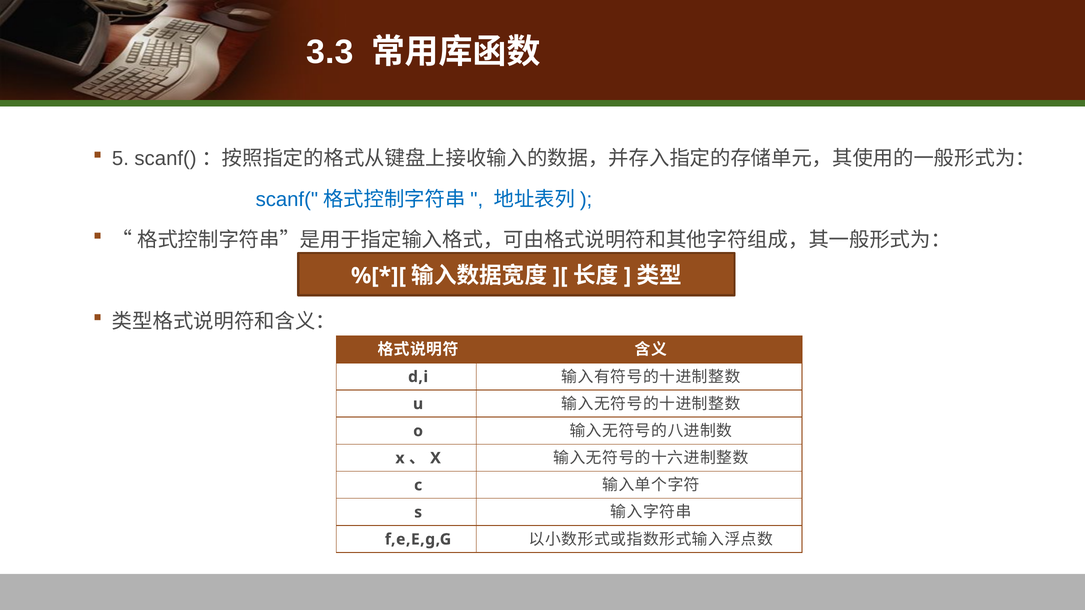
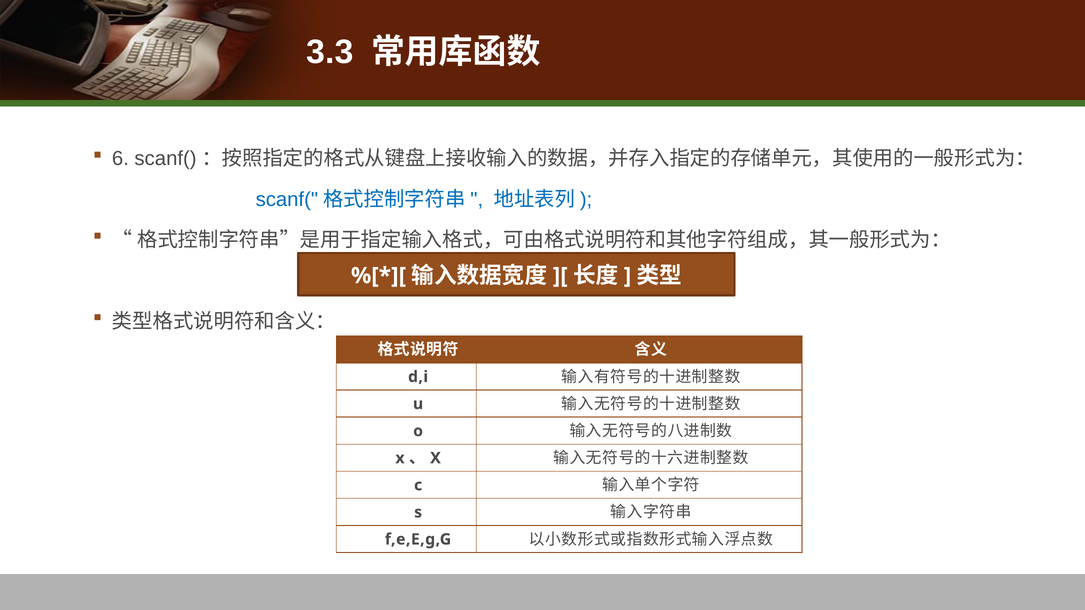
5: 5 -> 6
